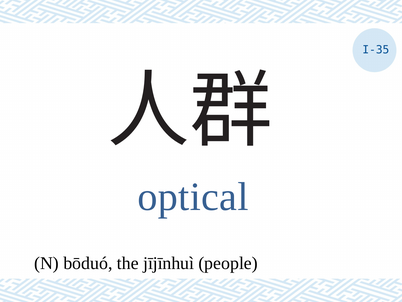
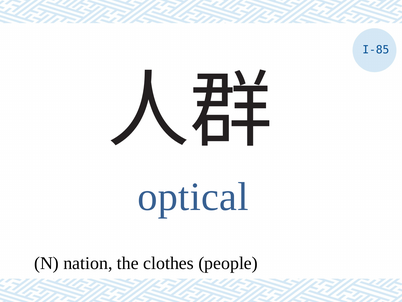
I-35: I-35 -> I-85
bōduó: bōduó -> nation
jījīnhuì: jījīnhuì -> clothes
